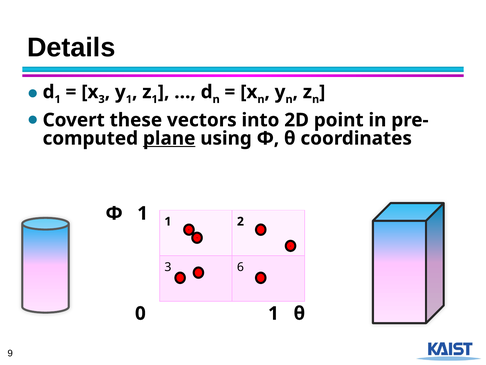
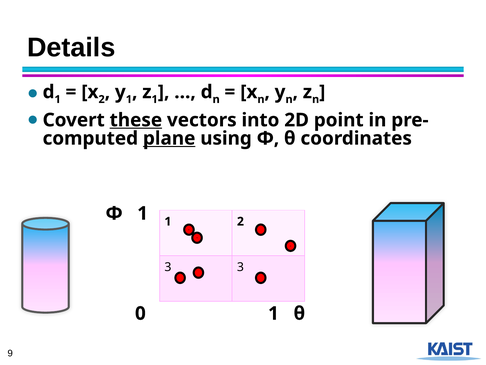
3 at (102, 99): 3 -> 2
these underline: none -> present
3 6: 6 -> 3
